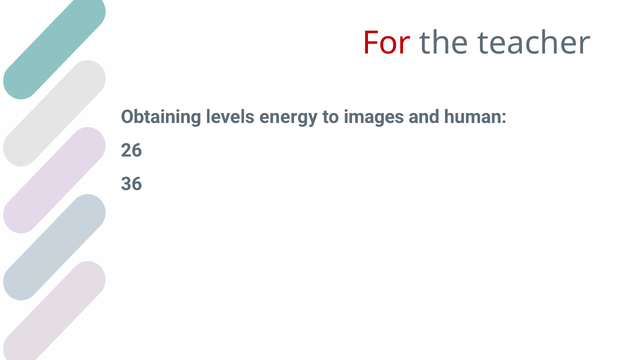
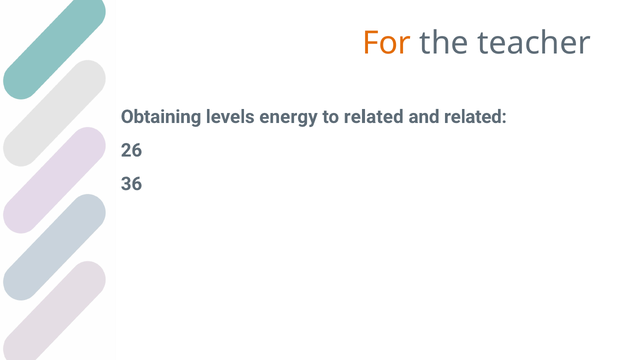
For colour: red -> orange
to images: images -> related
and human: human -> related
